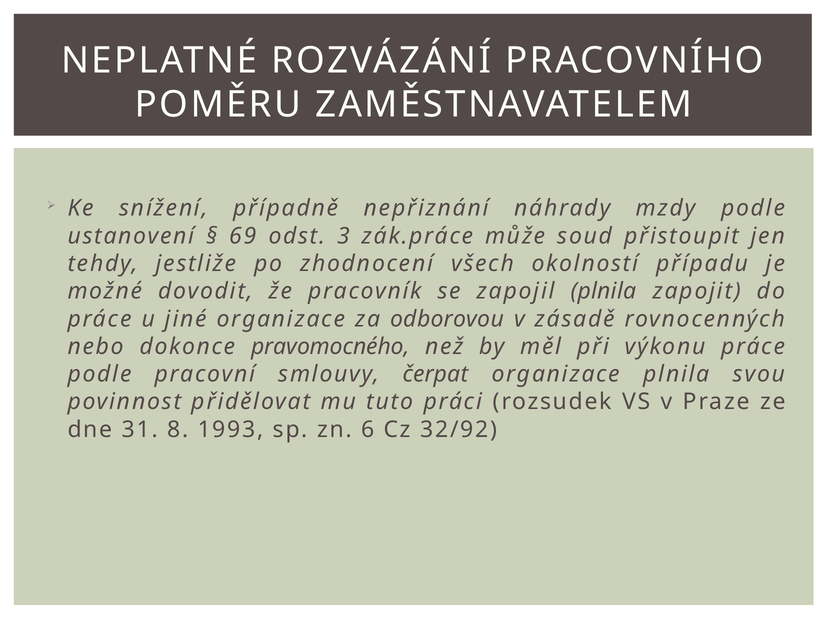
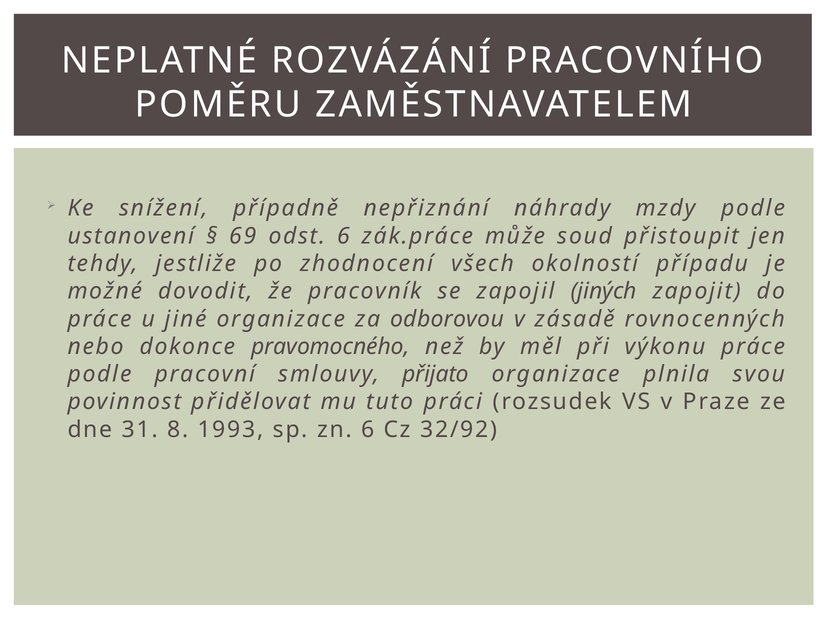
odst 3: 3 -> 6
zapojil plnila: plnila -> jiných
čerpat: čerpat -> přijato
